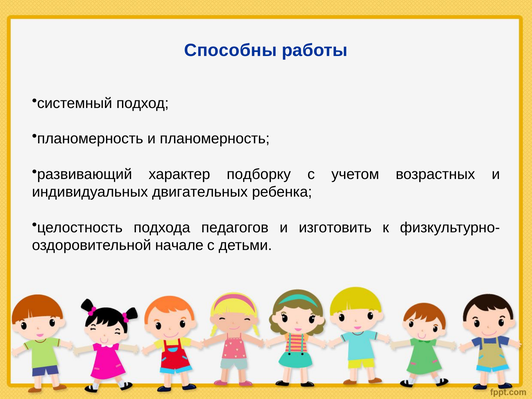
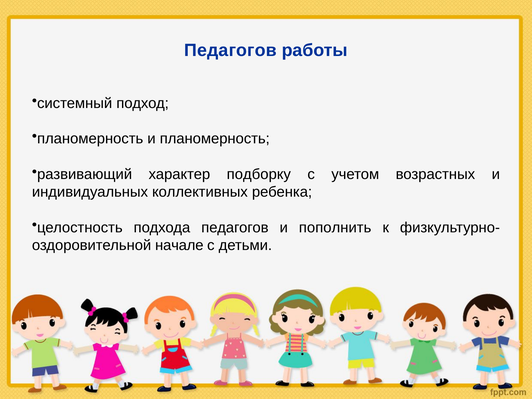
Способны at (231, 50): Способны -> Педагогов
двигательных: двигательных -> коллективных
изготовить: изготовить -> пополнить
